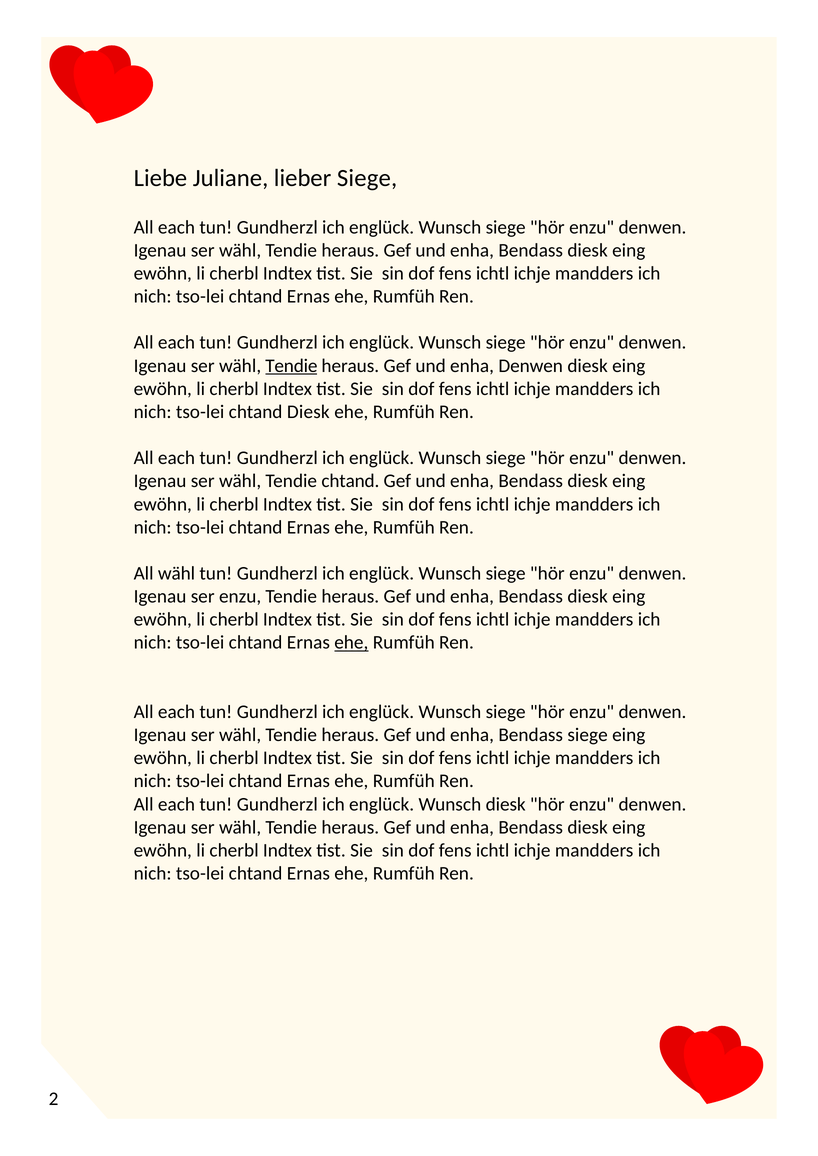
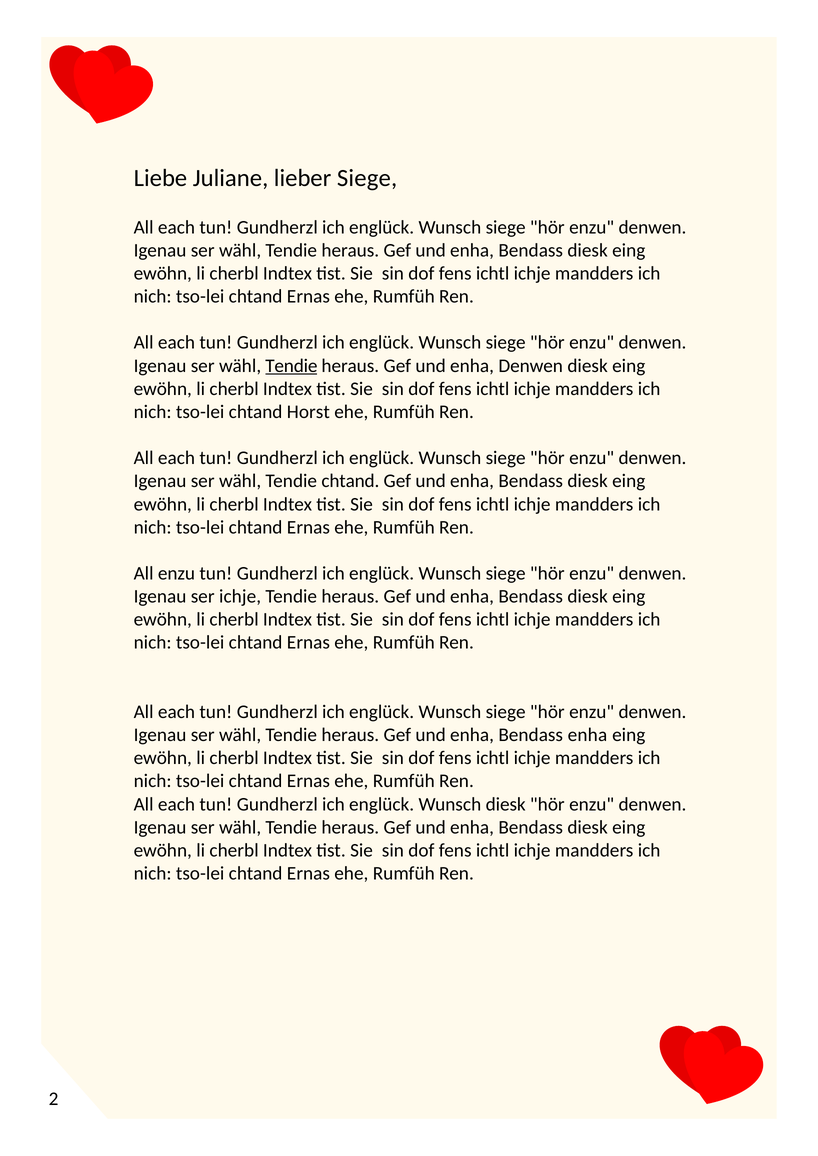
chtand Diesk: Diesk -> Horst
All wähl: wähl -> enzu
ser enzu: enzu -> ichje
ehe at (351, 643) underline: present -> none
Bendass siege: siege -> enha
